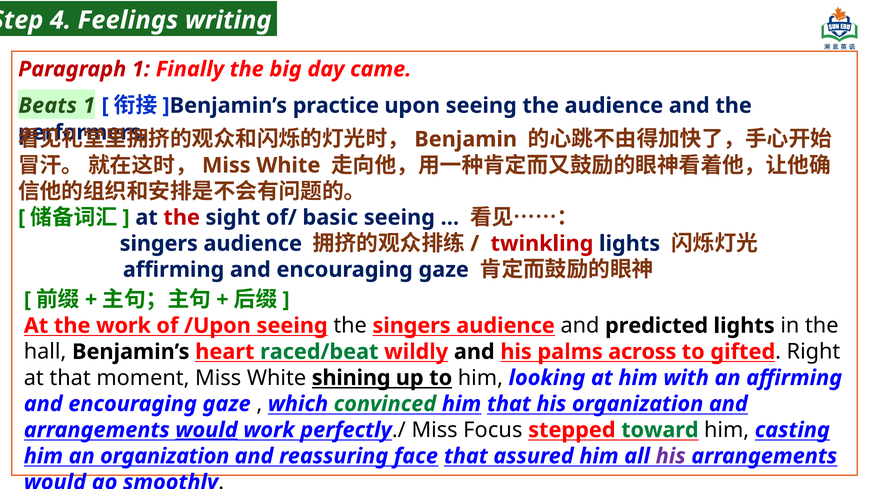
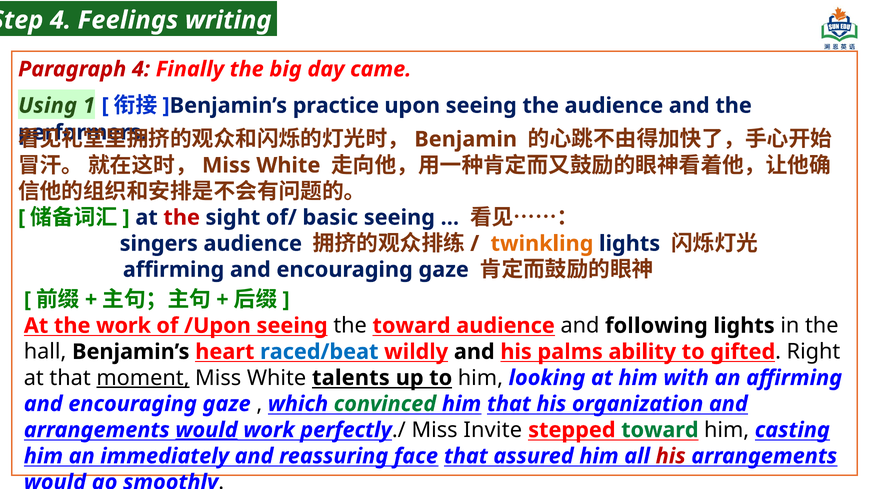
Paragraph 1: 1 -> 4
Beats: Beats -> Using
twinkling colour: red -> orange
the singers: singers -> toward
predicted: predicted -> following
raced/beat colour: green -> blue
across: across -> ability
moment underline: none -> present
shining: shining -> talents
Focus: Focus -> Invite
an organization: organization -> immediately
his at (671, 456) colour: purple -> red
